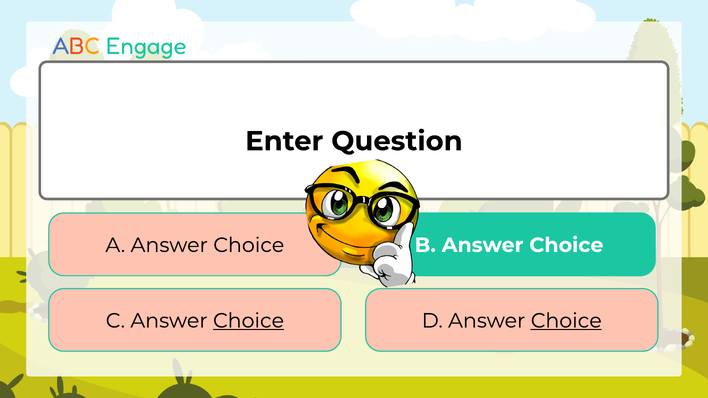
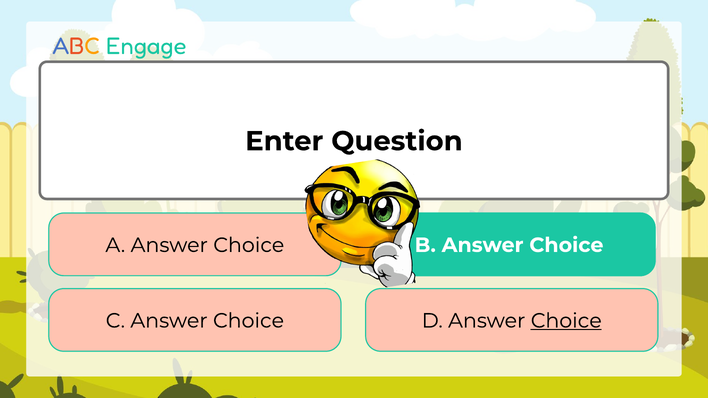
Choice at (249, 321) underline: present -> none
